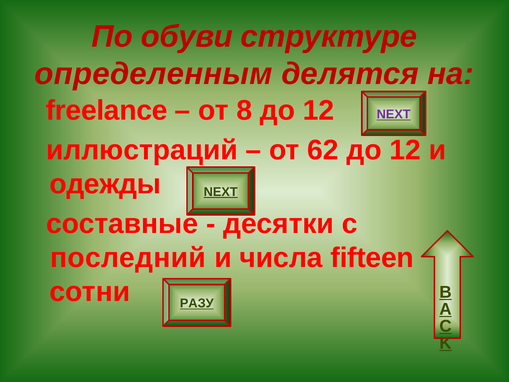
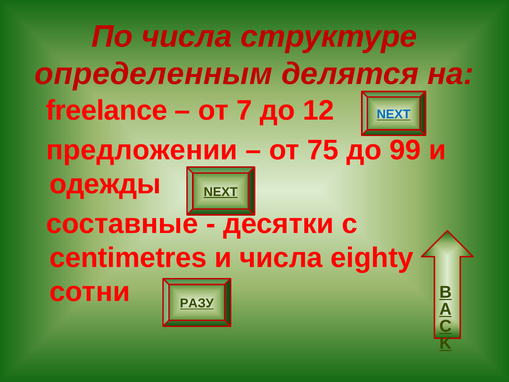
По обуви: обуви -> числа
8: 8 -> 7
NEXT at (394, 114) colour: purple -> blue
иллюстраций: иллюстраций -> предложении
62: 62 -> 75
12 at (405, 150): 12 -> 99
последний: последний -> centimetres
fifteen: fifteen -> eighty
